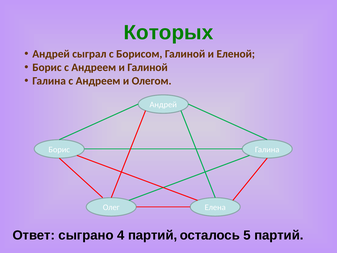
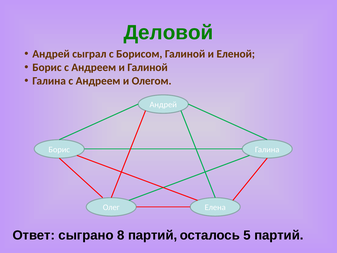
Которых: Которых -> Деловой
4: 4 -> 8
